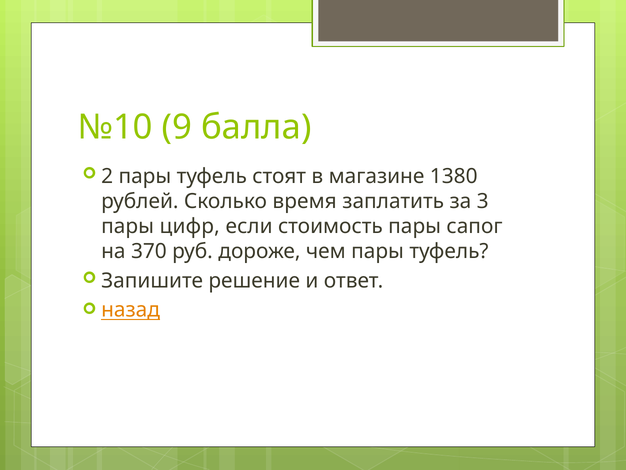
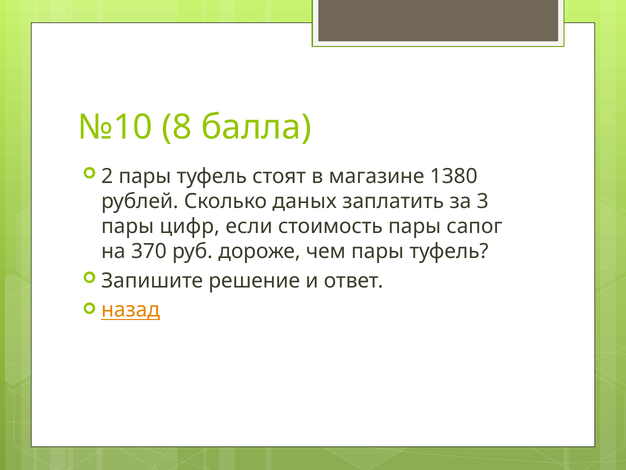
9: 9 -> 8
время: время -> даных
